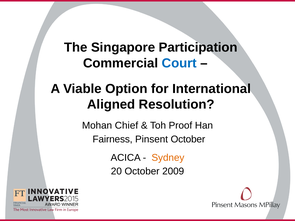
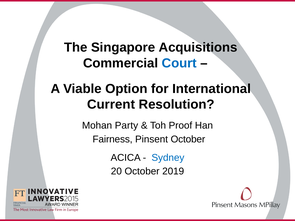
Participation: Participation -> Acquisitions
Aligned: Aligned -> Current
Chief: Chief -> Party
Sydney colour: orange -> blue
2009: 2009 -> 2019
